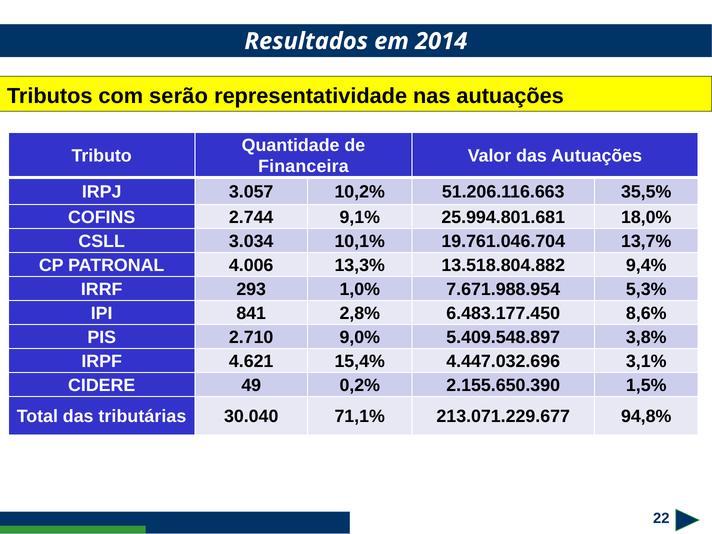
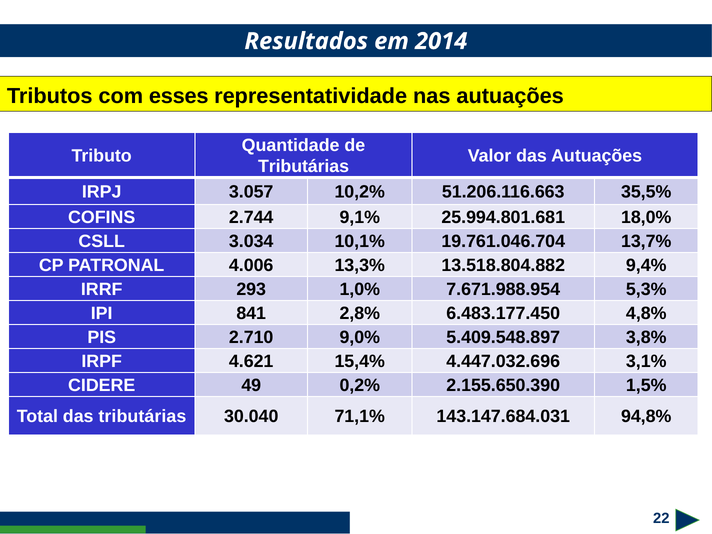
serão: serão -> esses
Financeira at (303, 166): Financeira -> Tributárias
8,6%: 8,6% -> 4,8%
213.071.229.677: 213.071.229.677 -> 143.147.684.031
